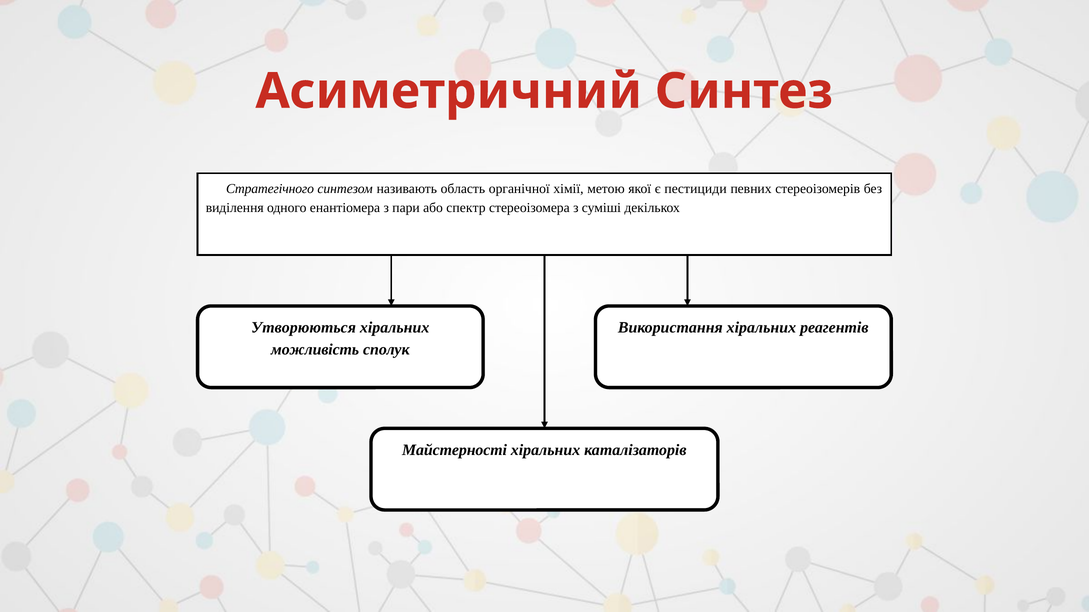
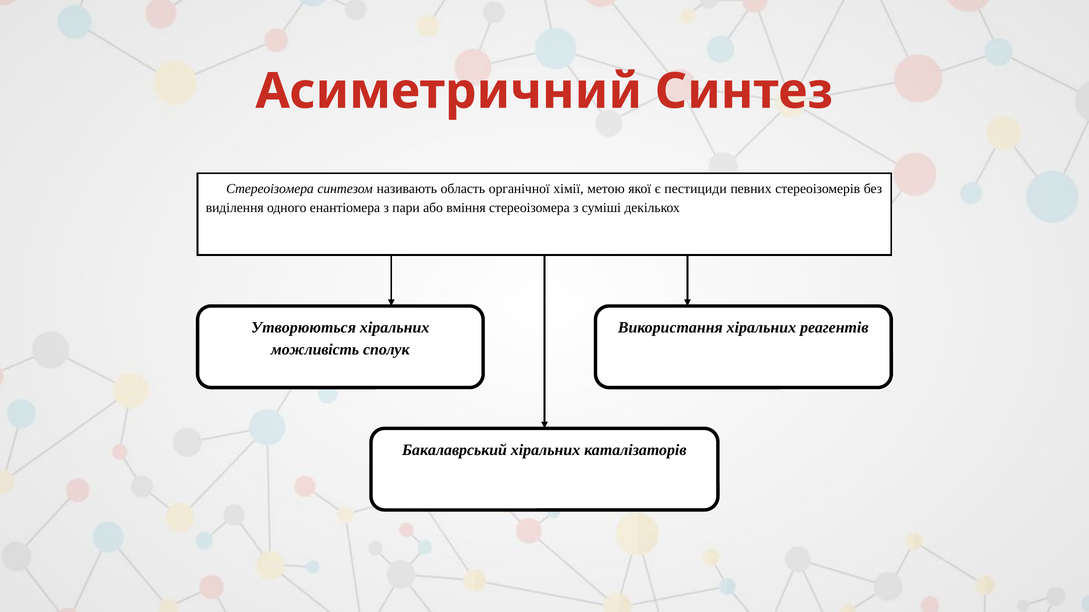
Стратегічного at (270, 189): Стратегічного -> Стереоізомера
спектр: спектр -> вміння
Майстерності: Майстерності -> Бакалаврський
